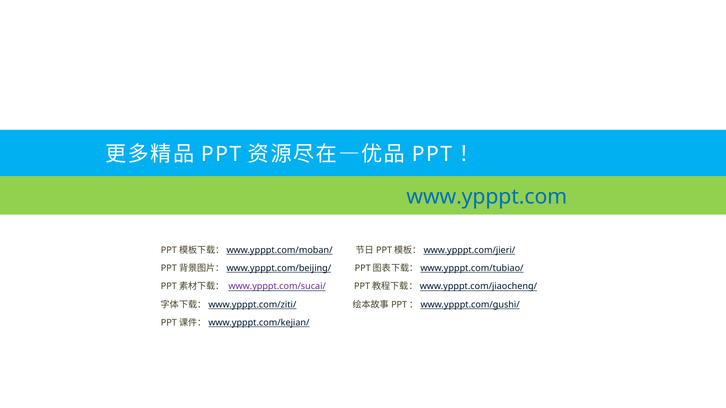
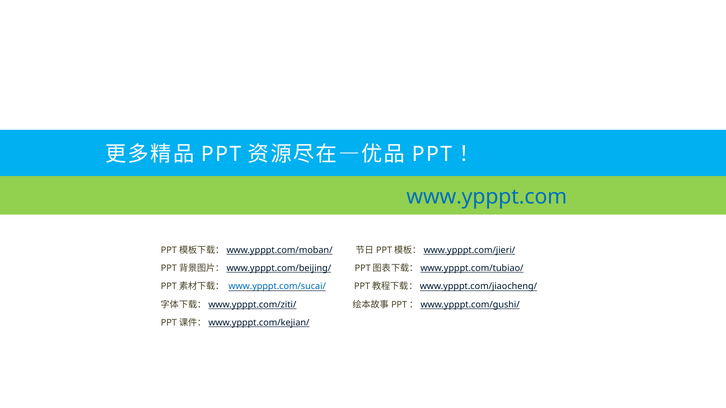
www.ypppt.com/sucai/ colour: purple -> blue
